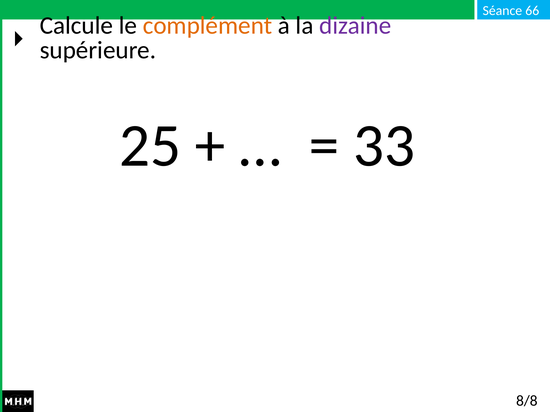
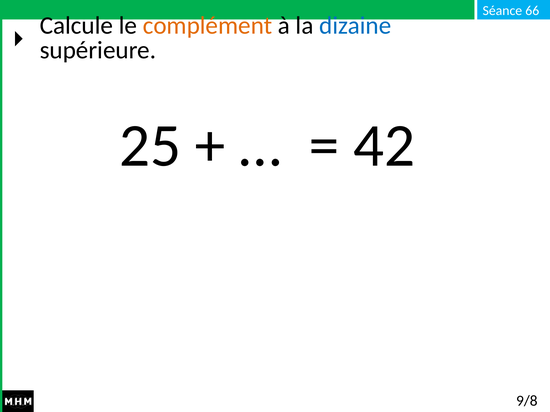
dizaine colour: purple -> blue
33: 33 -> 42
8/8: 8/8 -> 9/8
